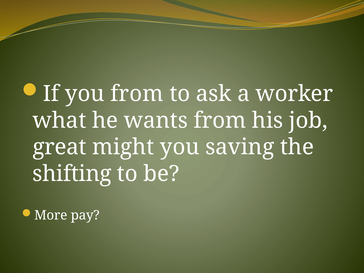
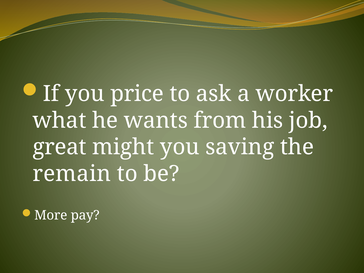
you from: from -> price
shifting: shifting -> remain
